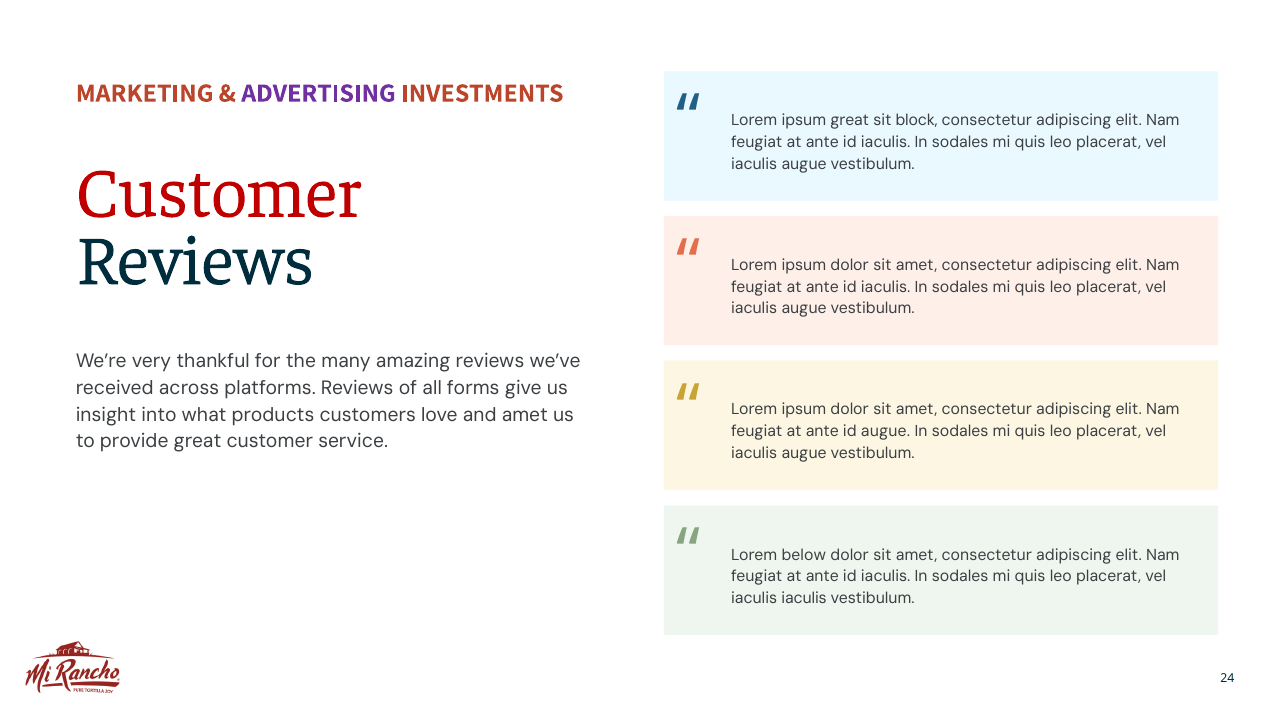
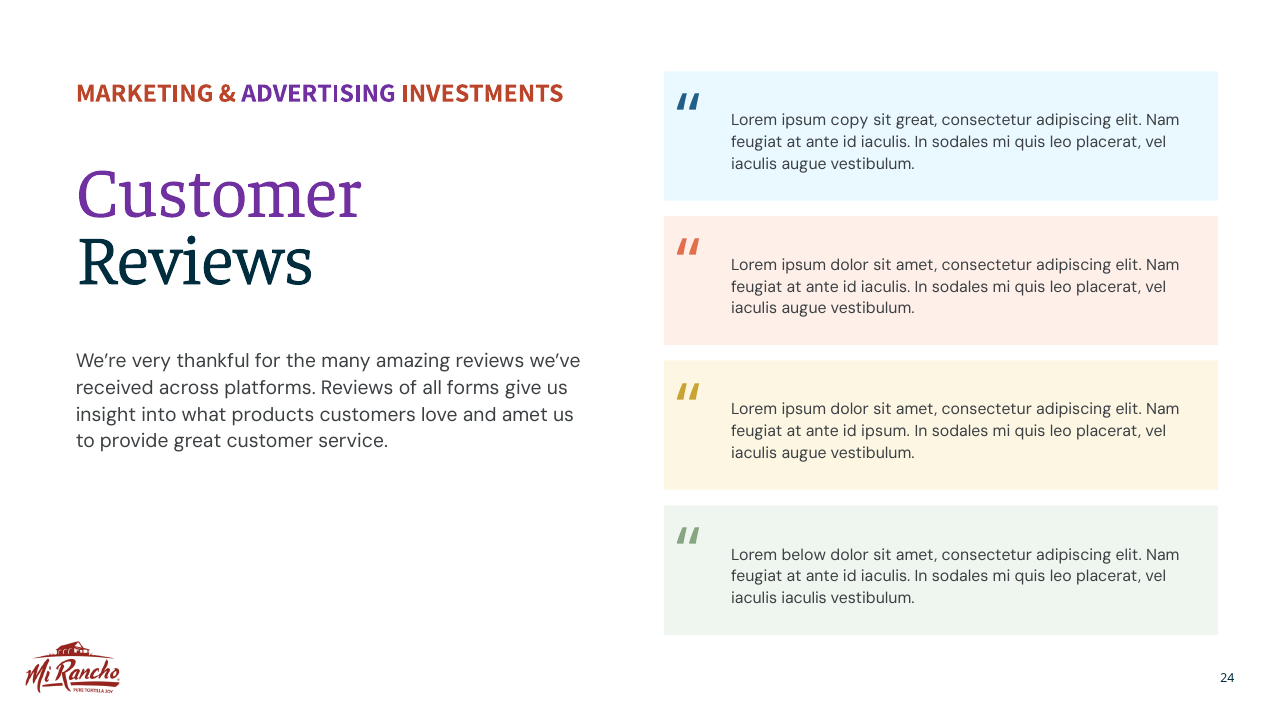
ipsum great: great -> copy
sit block: block -> great
Customer at (219, 194) colour: red -> purple
id augue: augue -> ipsum
